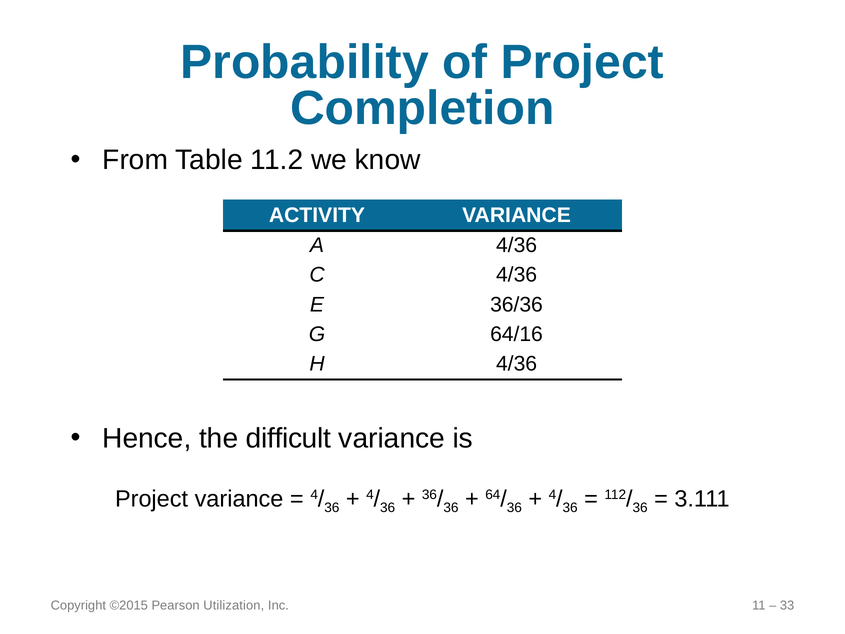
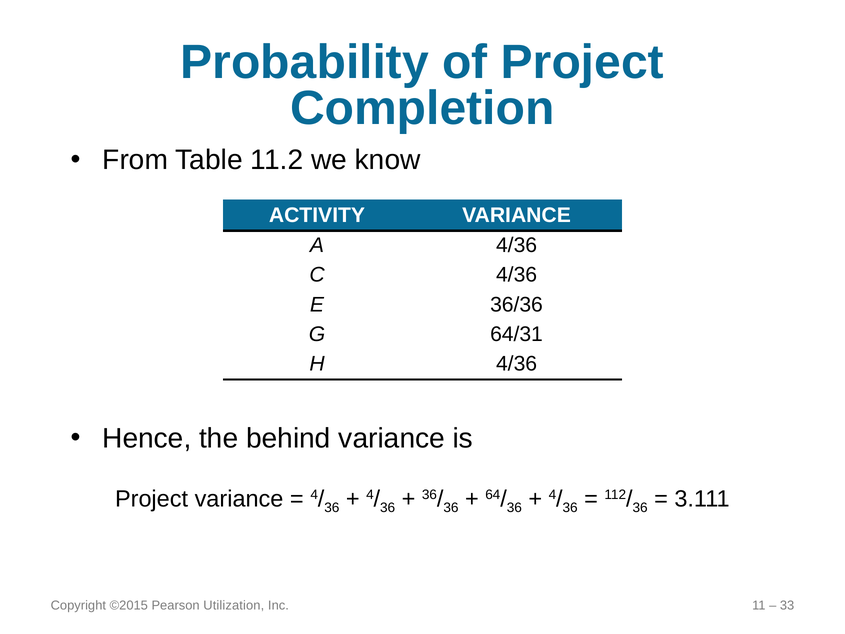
64/16: 64/16 -> 64/31
difficult: difficult -> behind
